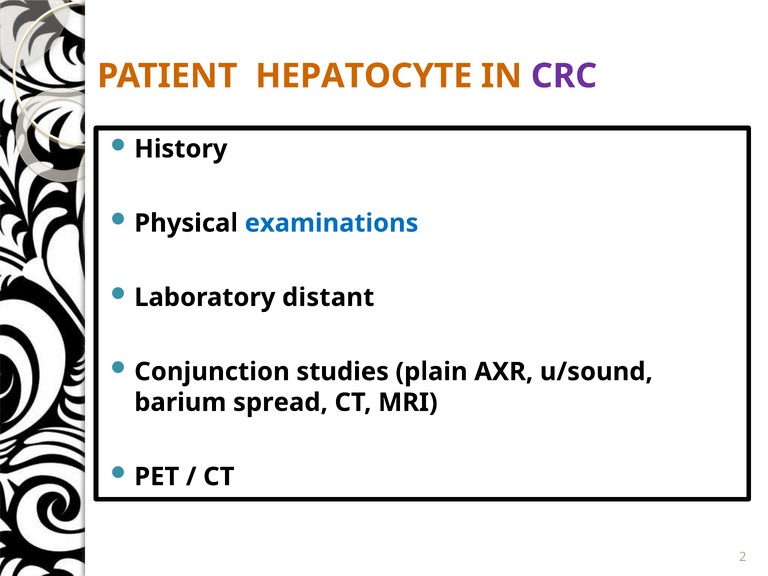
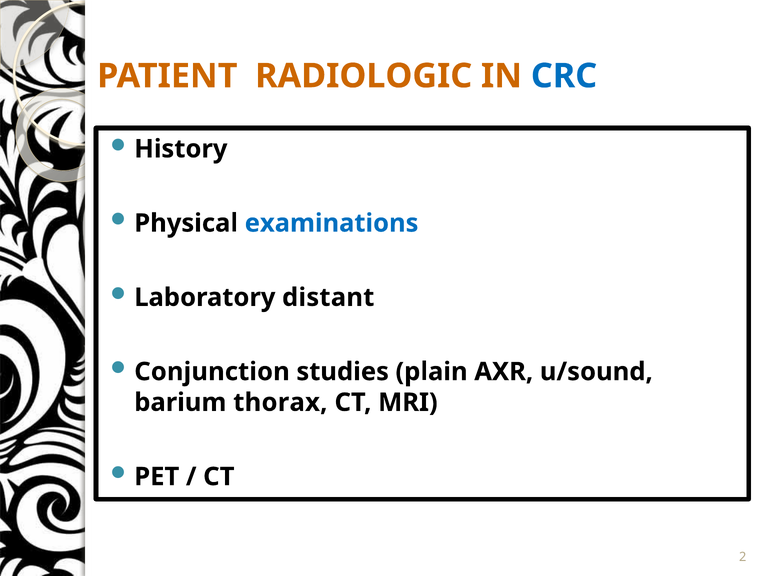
HEPATOCYTE: HEPATOCYTE -> RADIOLOGIC
CRC colour: purple -> blue
spread: spread -> thorax
